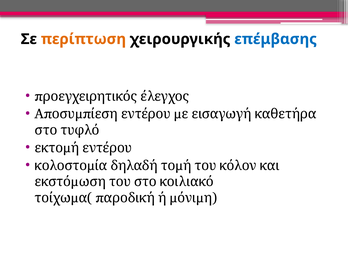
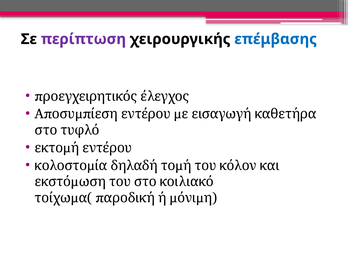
περίπτωση colour: orange -> purple
